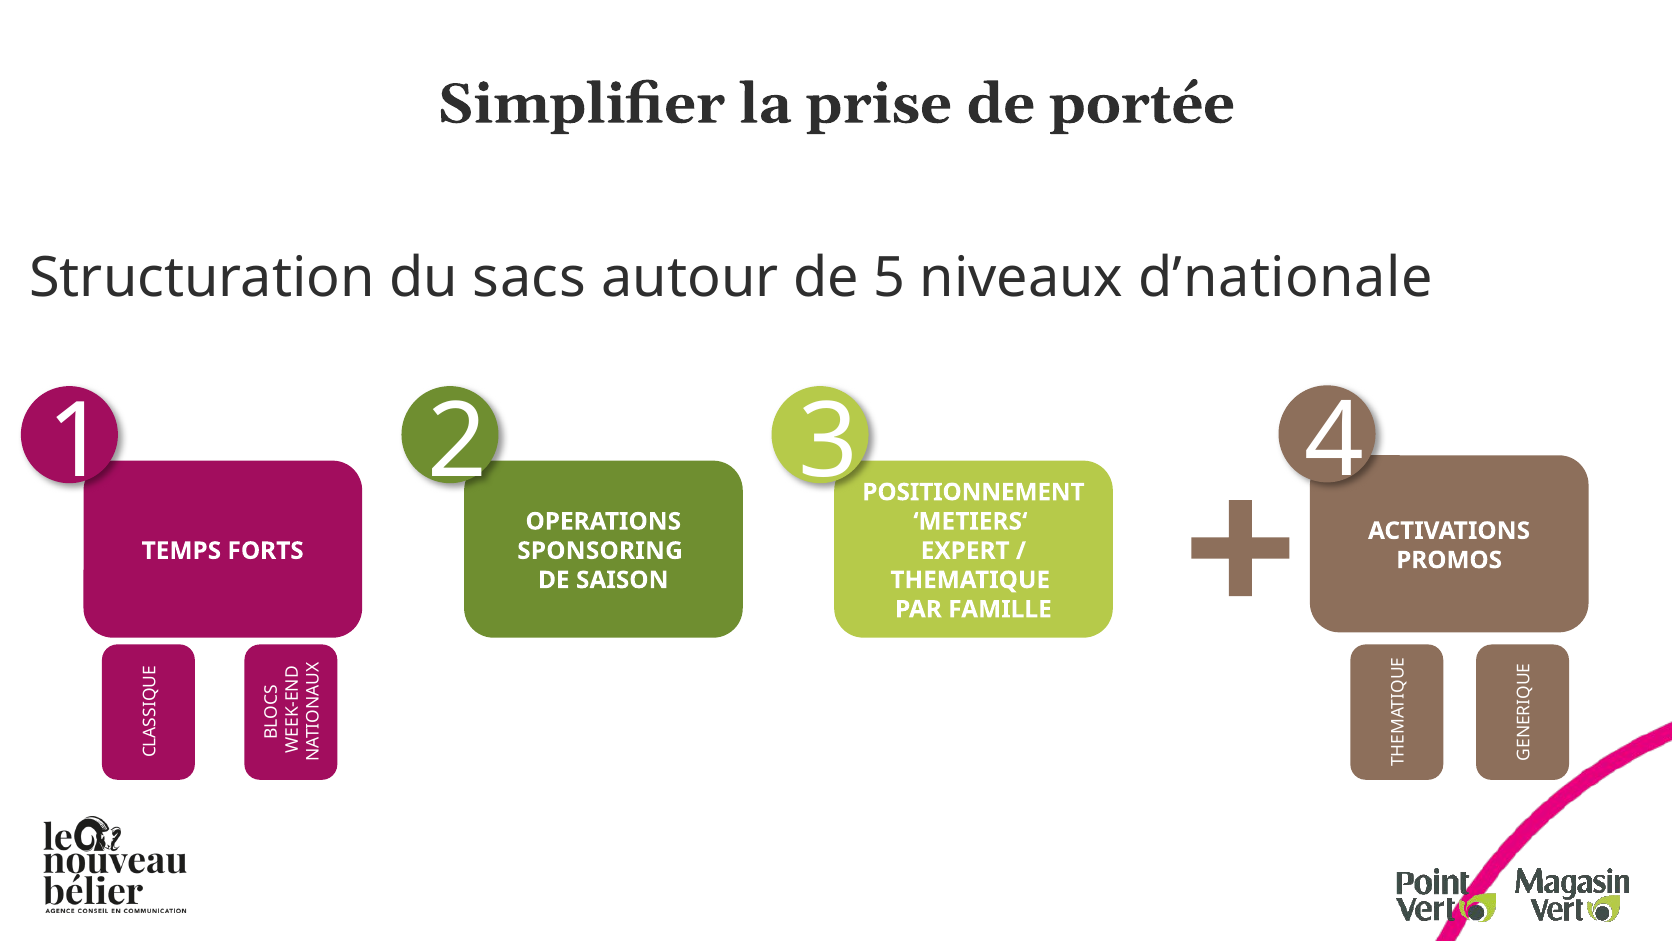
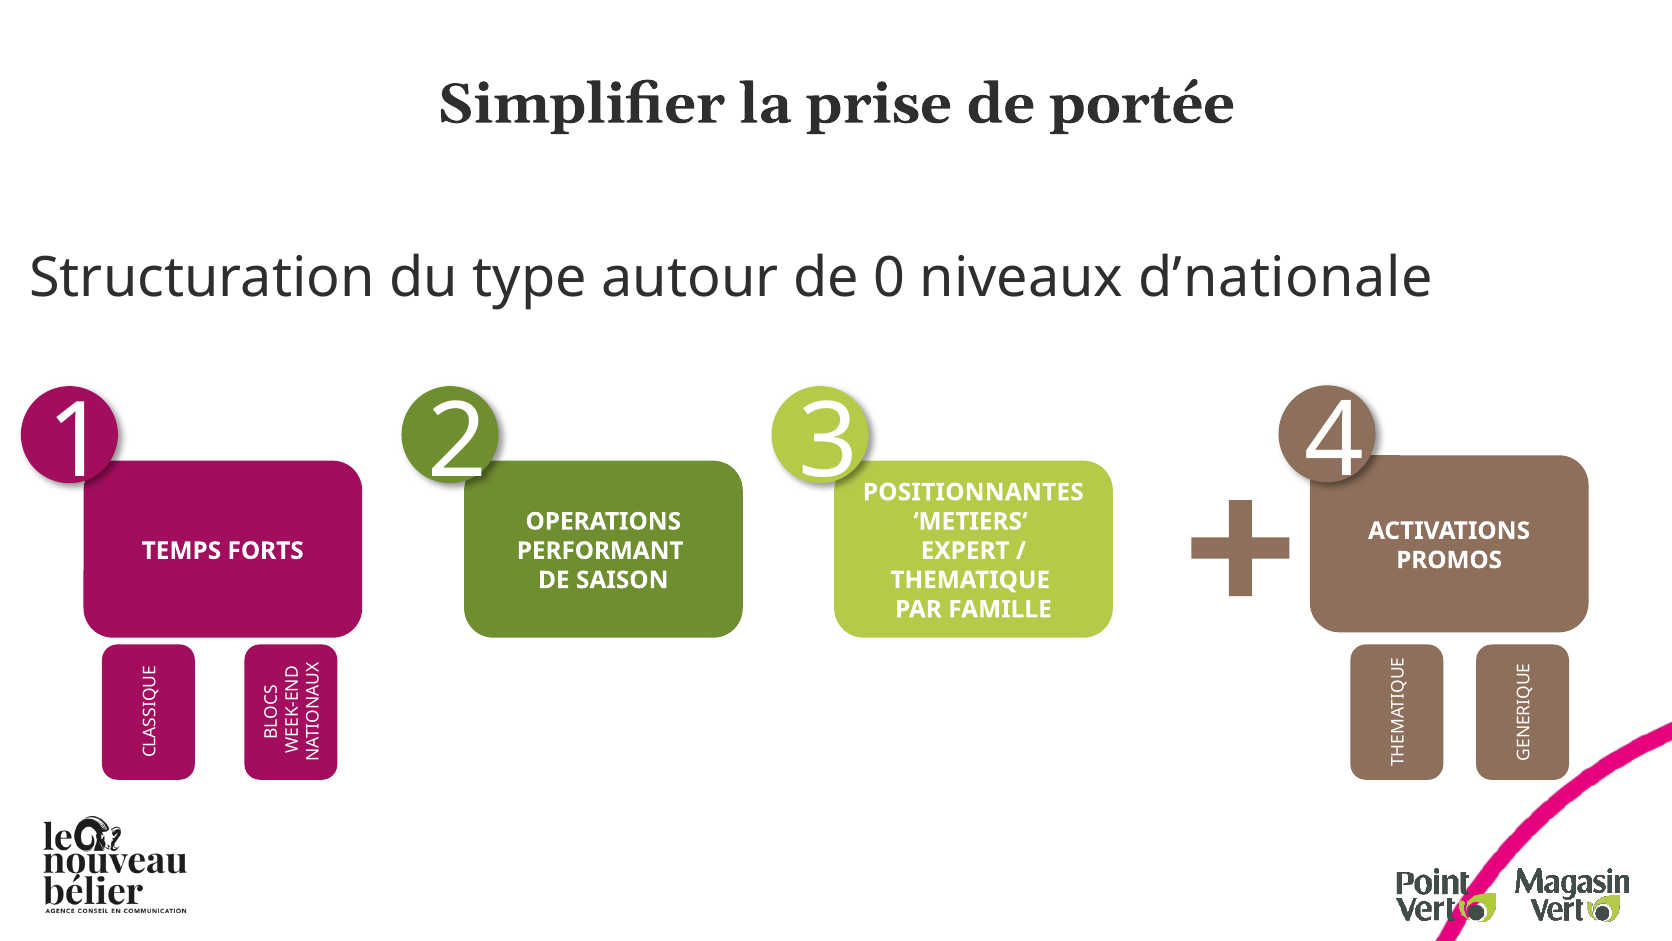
sacs: sacs -> type
5: 5 -> 0
POSITIONNEMENT: POSITIONNEMENT -> POSITIONNANTES
SPONSORING: SPONSORING -> PERFORMANT
